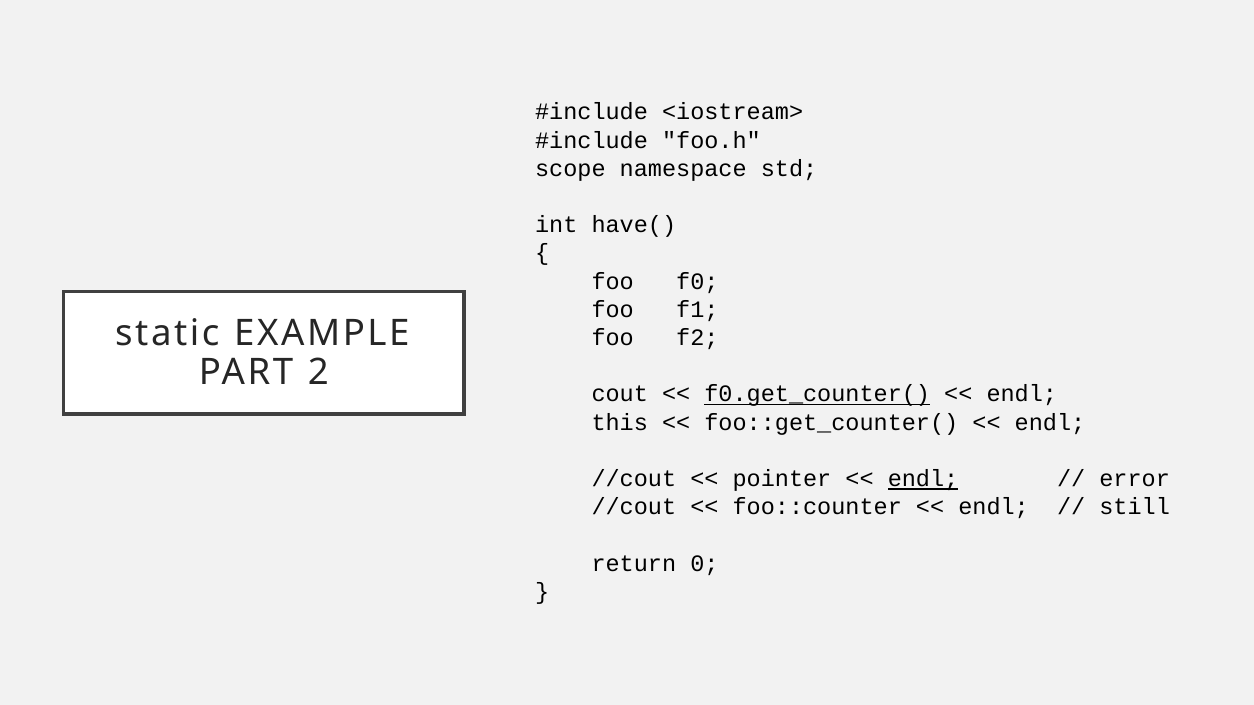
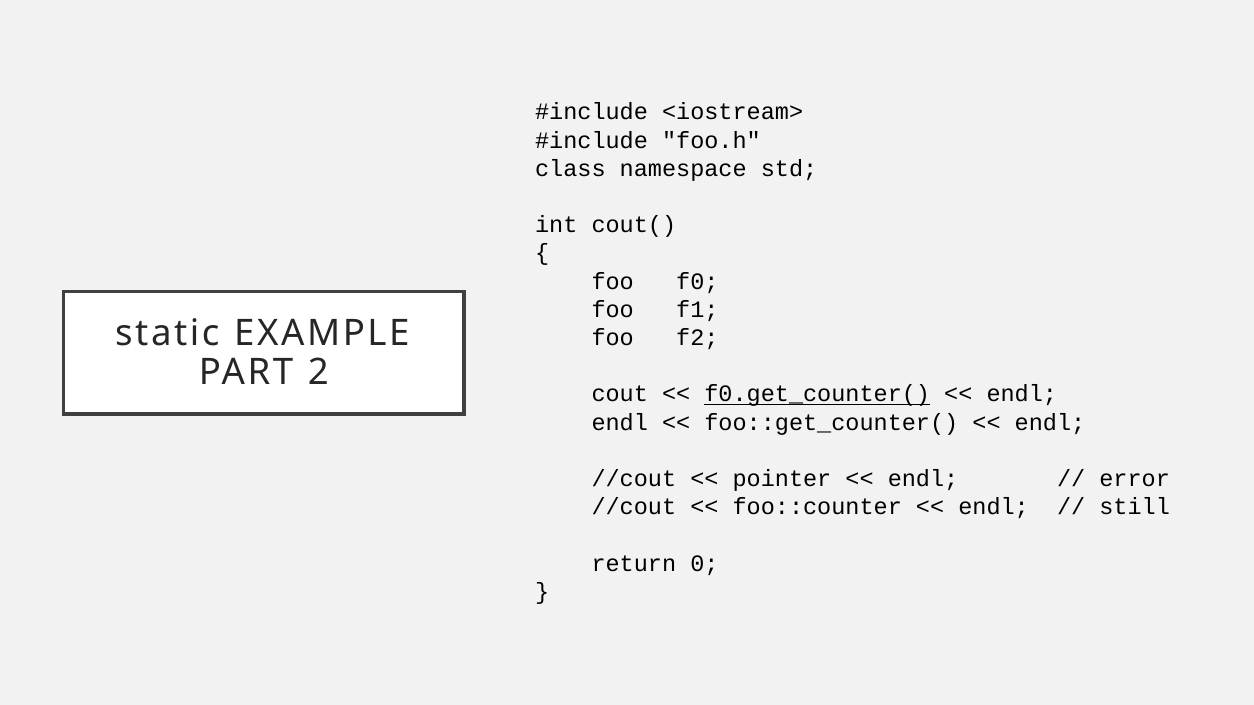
scope: scope -> class
have(: have( -> cout(
this at (620, 423): this -> endl
endl at (923, 479) underline: present -> none
